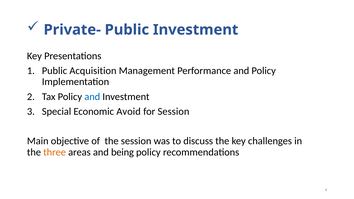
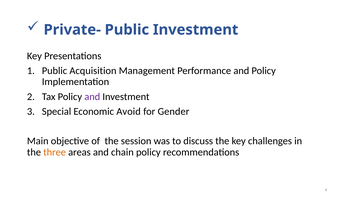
and at (92, 97) colour: blue -> purple
for Session: Session -> Gender
being: being -> chain
